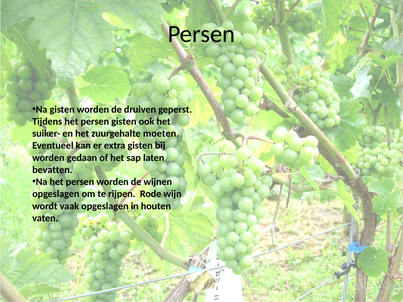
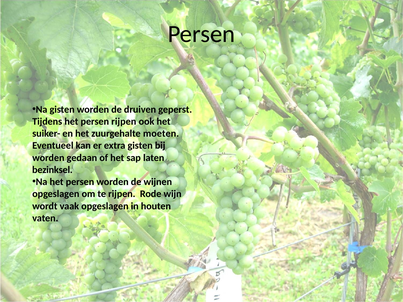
persen gisten: gisten -> rijpen
bevatten: bevatten -> bezinksel
